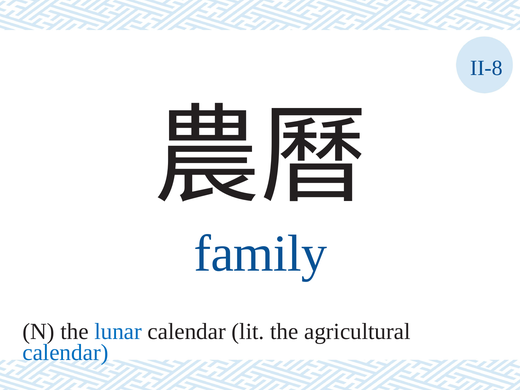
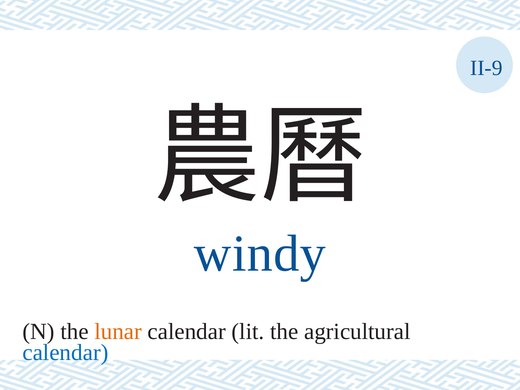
II-8: II-8 -> II-9
family: family -> windy
lunar colour: blue -> orange
